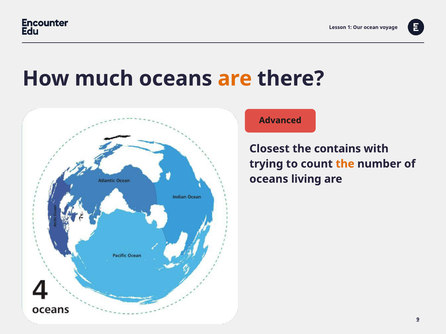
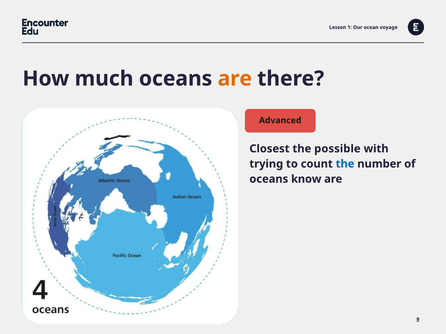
contains: contains -> possible
the at (345, 164) colour: orange -> blue
living: living -> know
